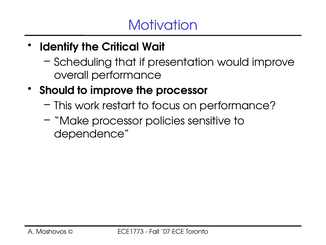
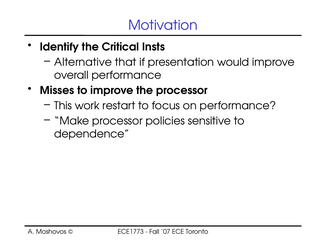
Wait: Wait -> Insts
Scheduling: Scheduling -> Alternative
Should: Should -> Misses
